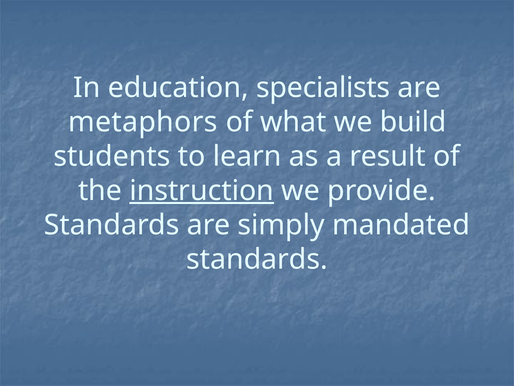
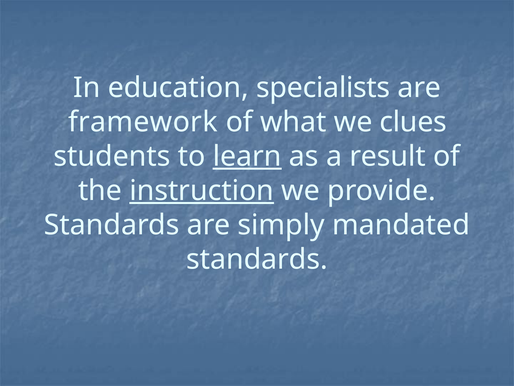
metaphors: metaphors -> framework
build: build -> clues
learn underline: none -> present
